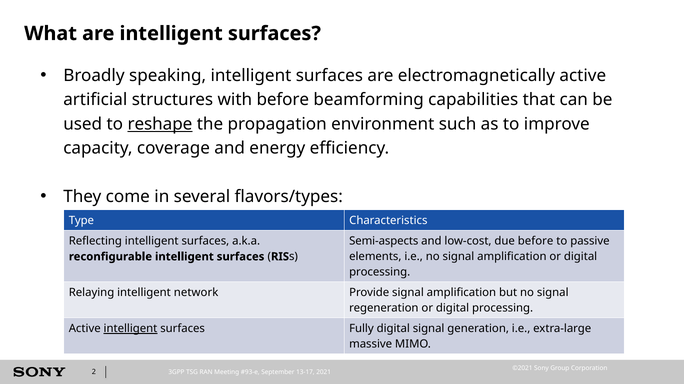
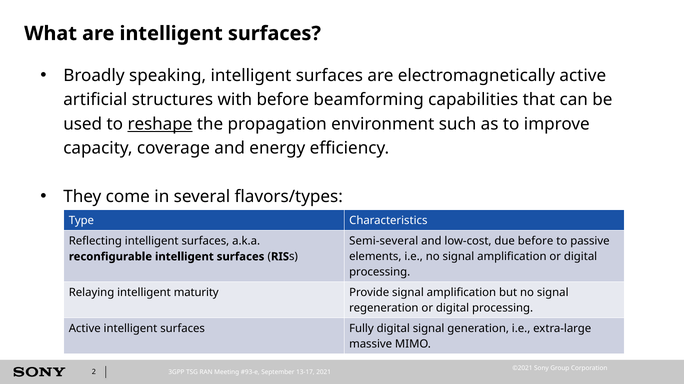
Semi-aspects: Semi-aspects -> Semi-several
network: network -> maturity
intelligent at (130, 329) underline: present -> none
